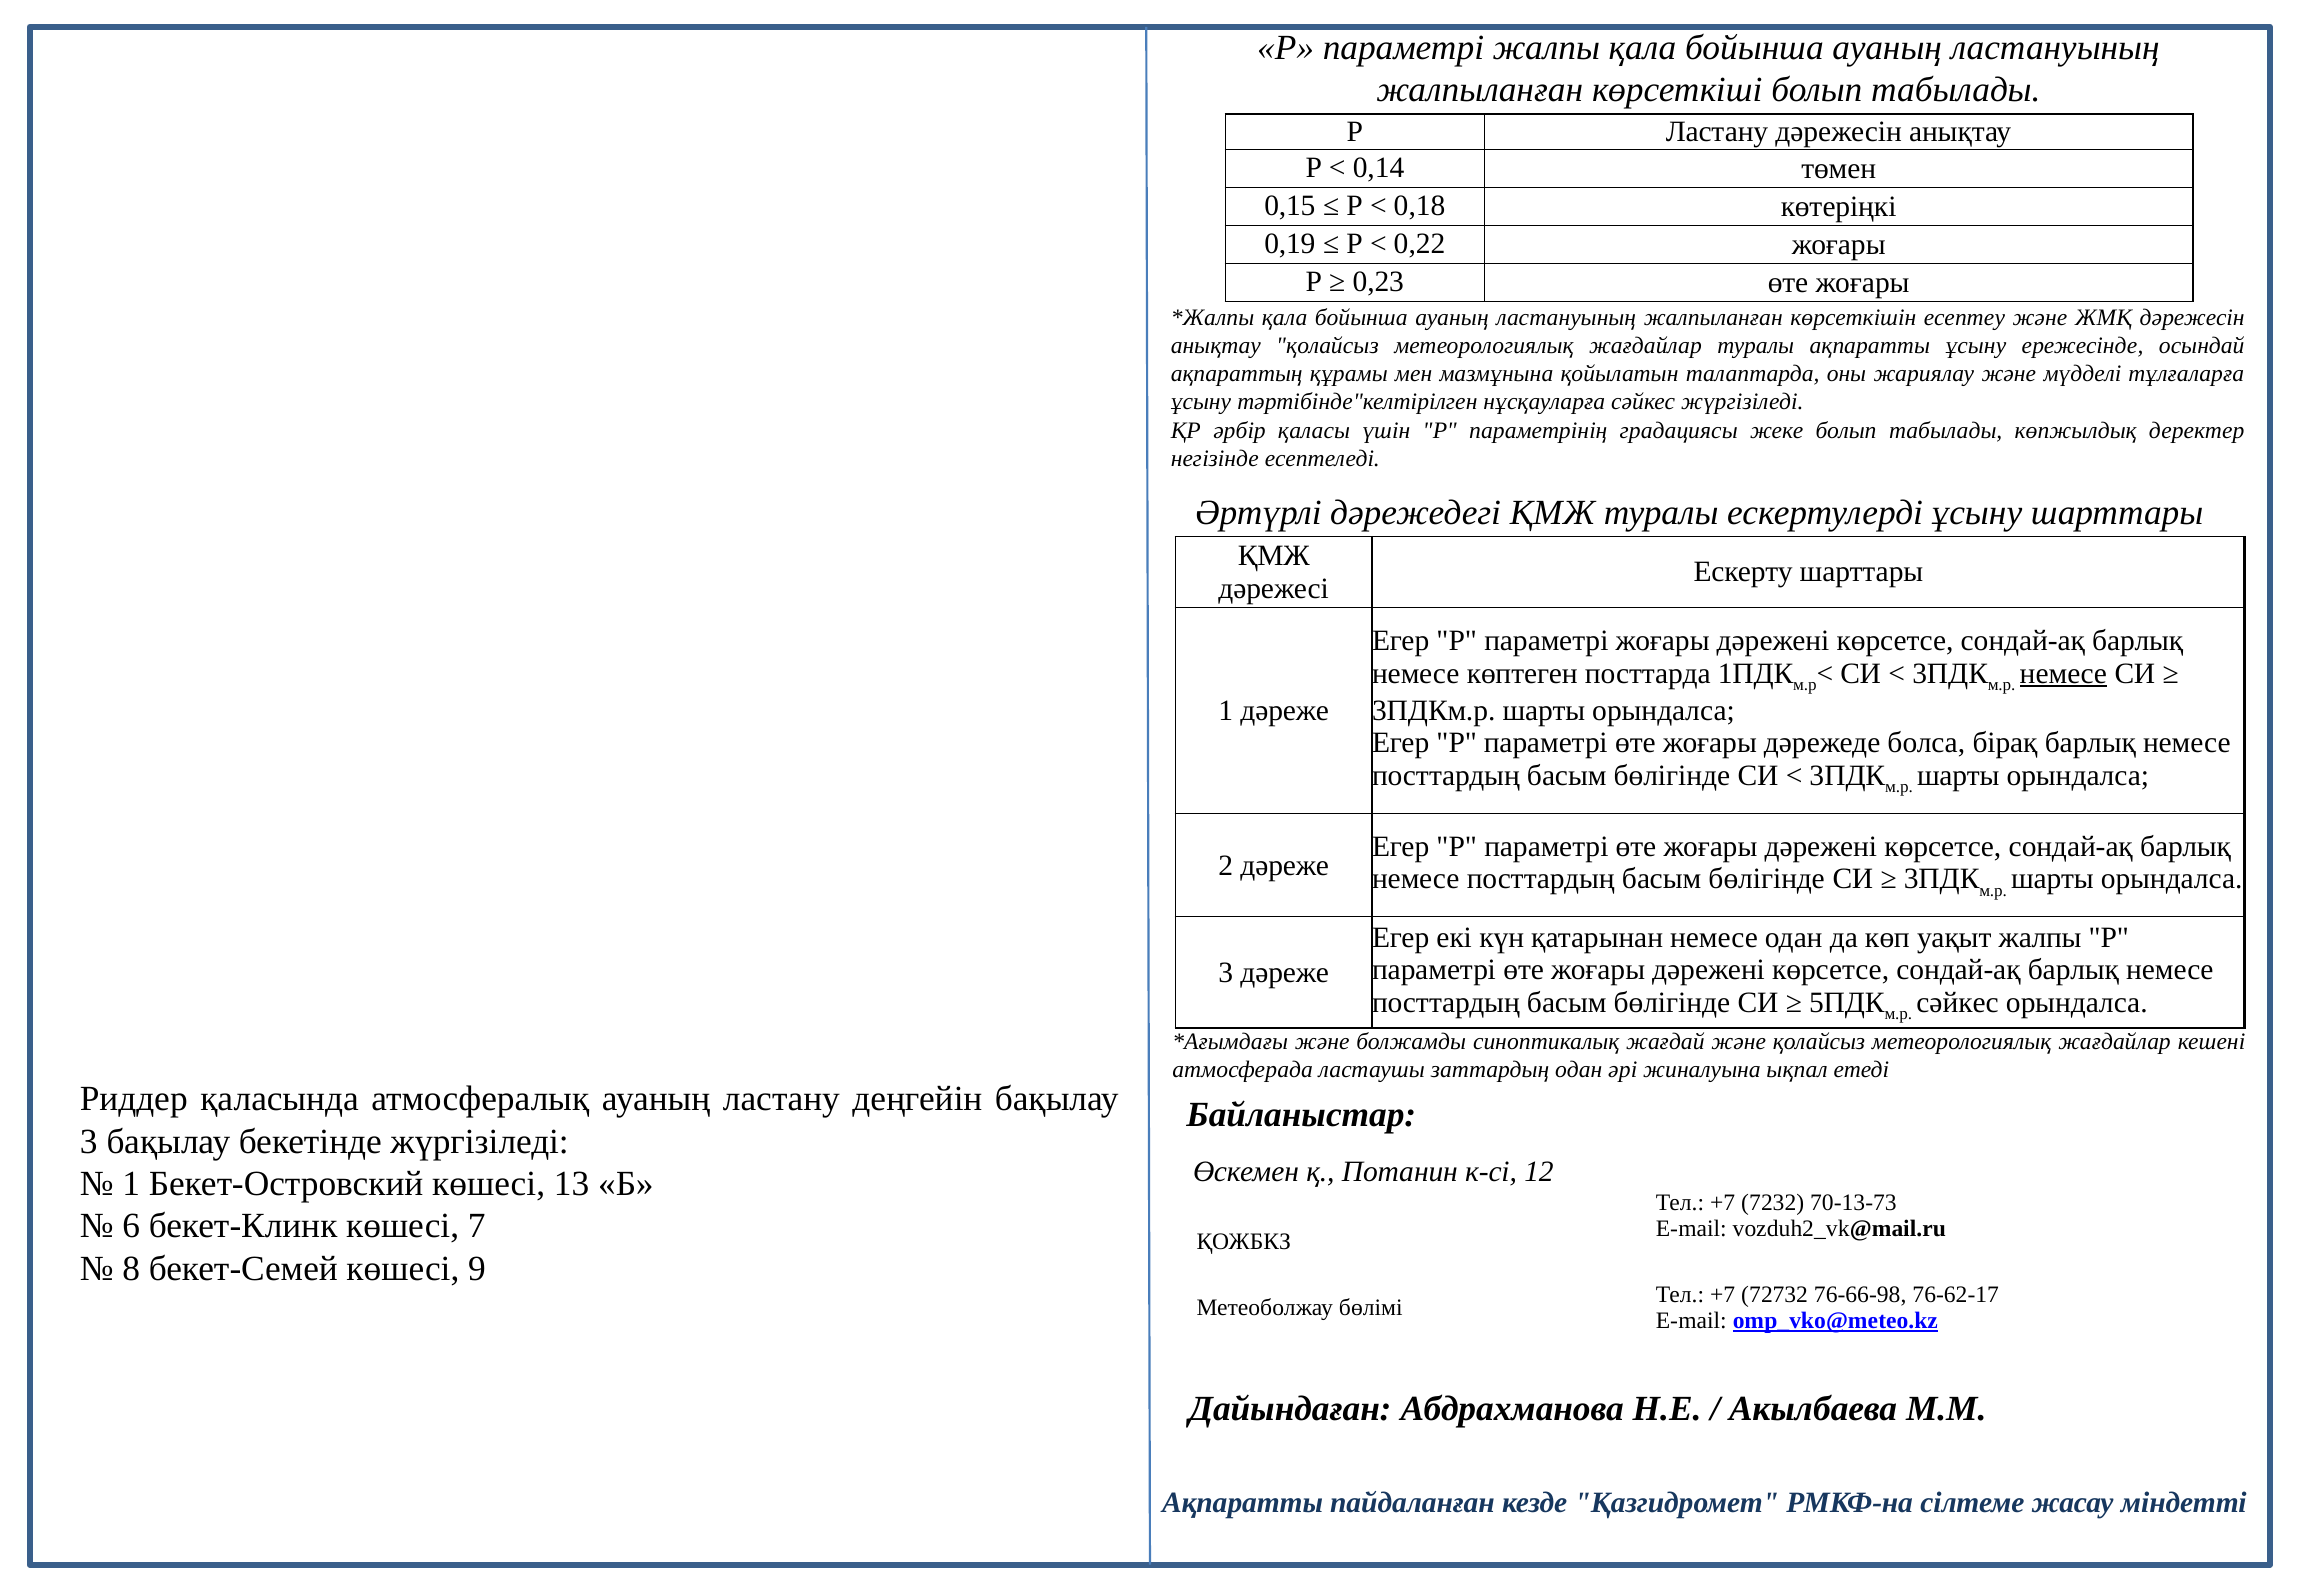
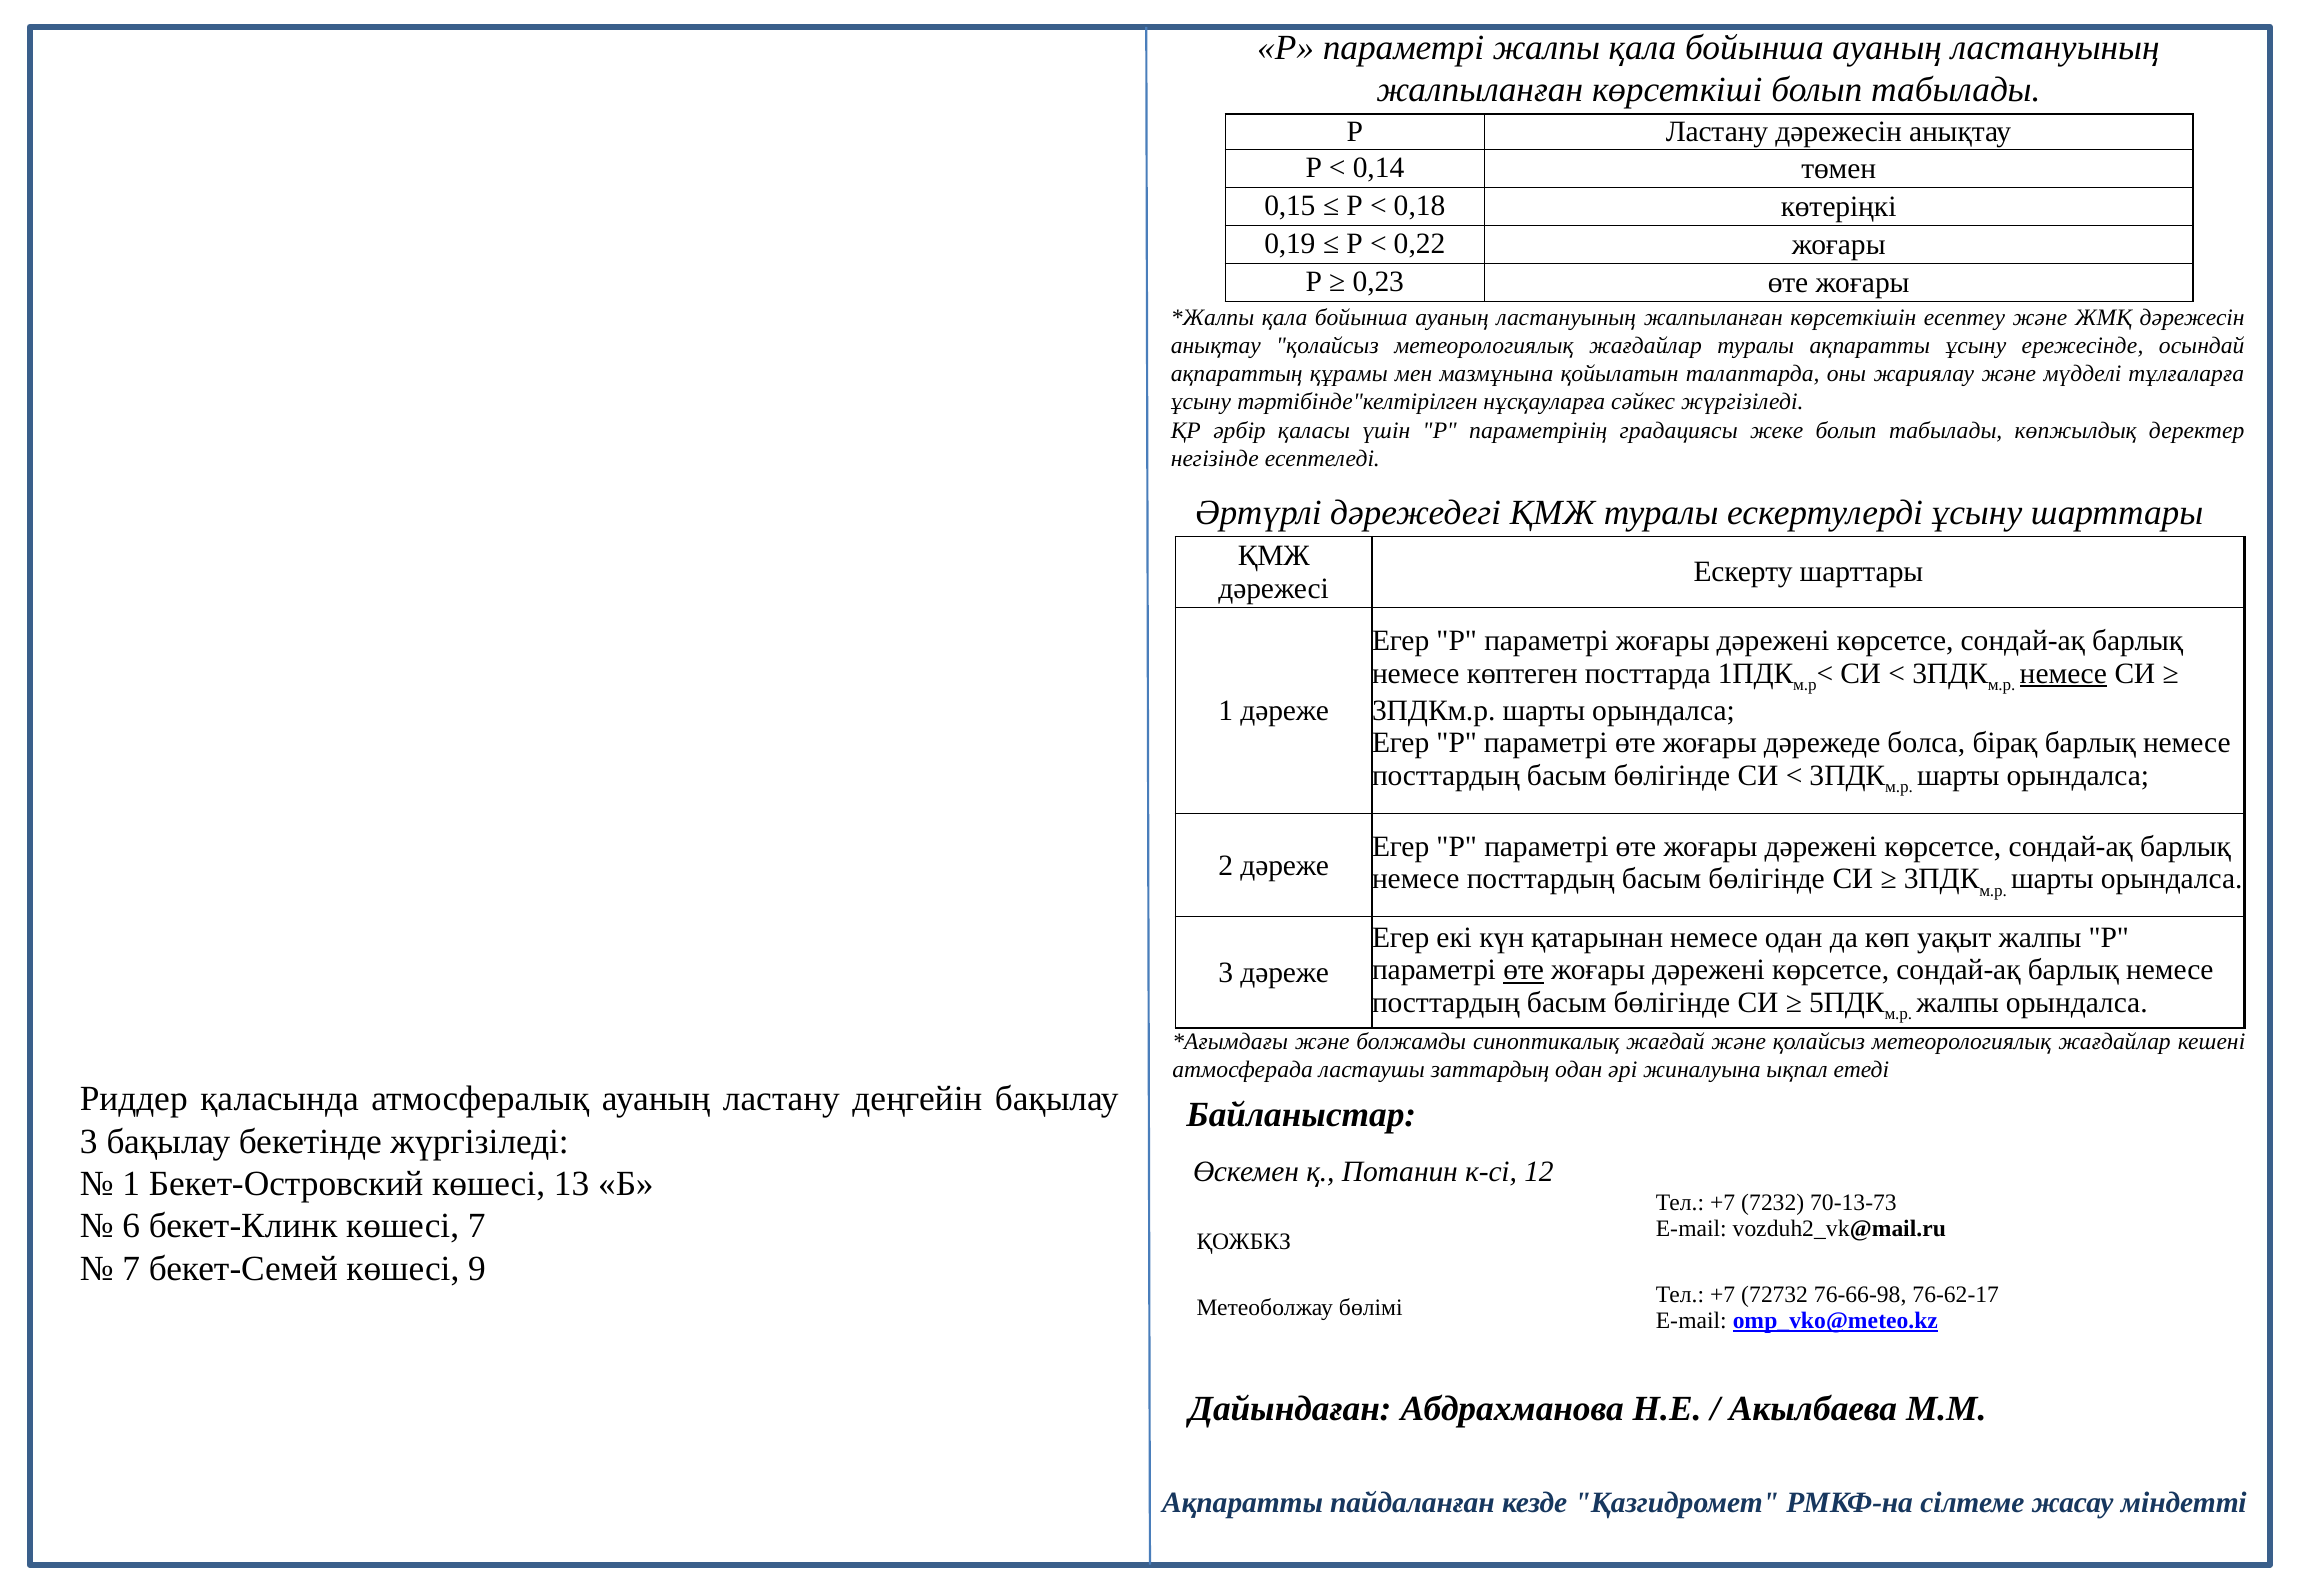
өте at (1524, 970) underline: none -> present
сәйкес at (1958, 1003): сәйкес -> жалпы
8 at (131, 1269): 8 -> 7
